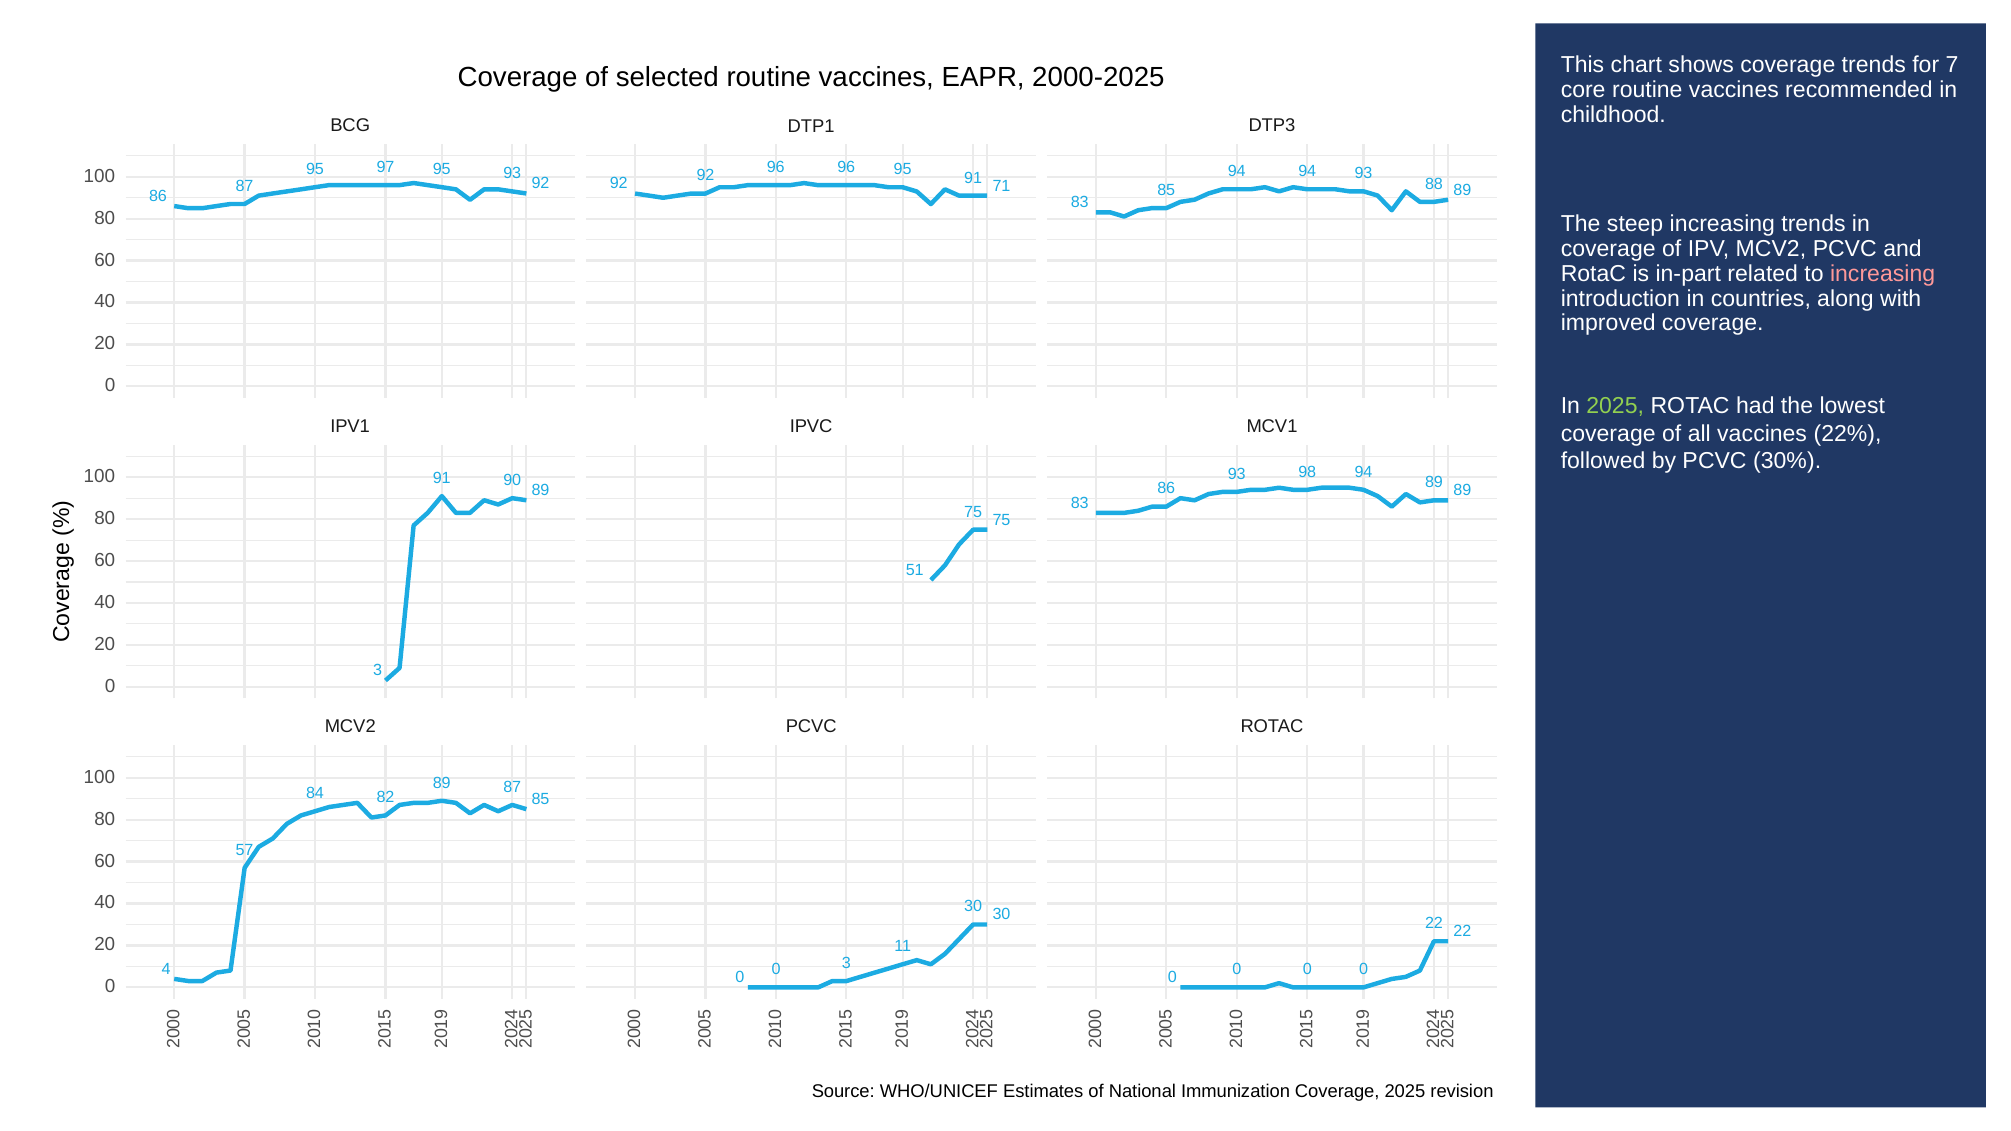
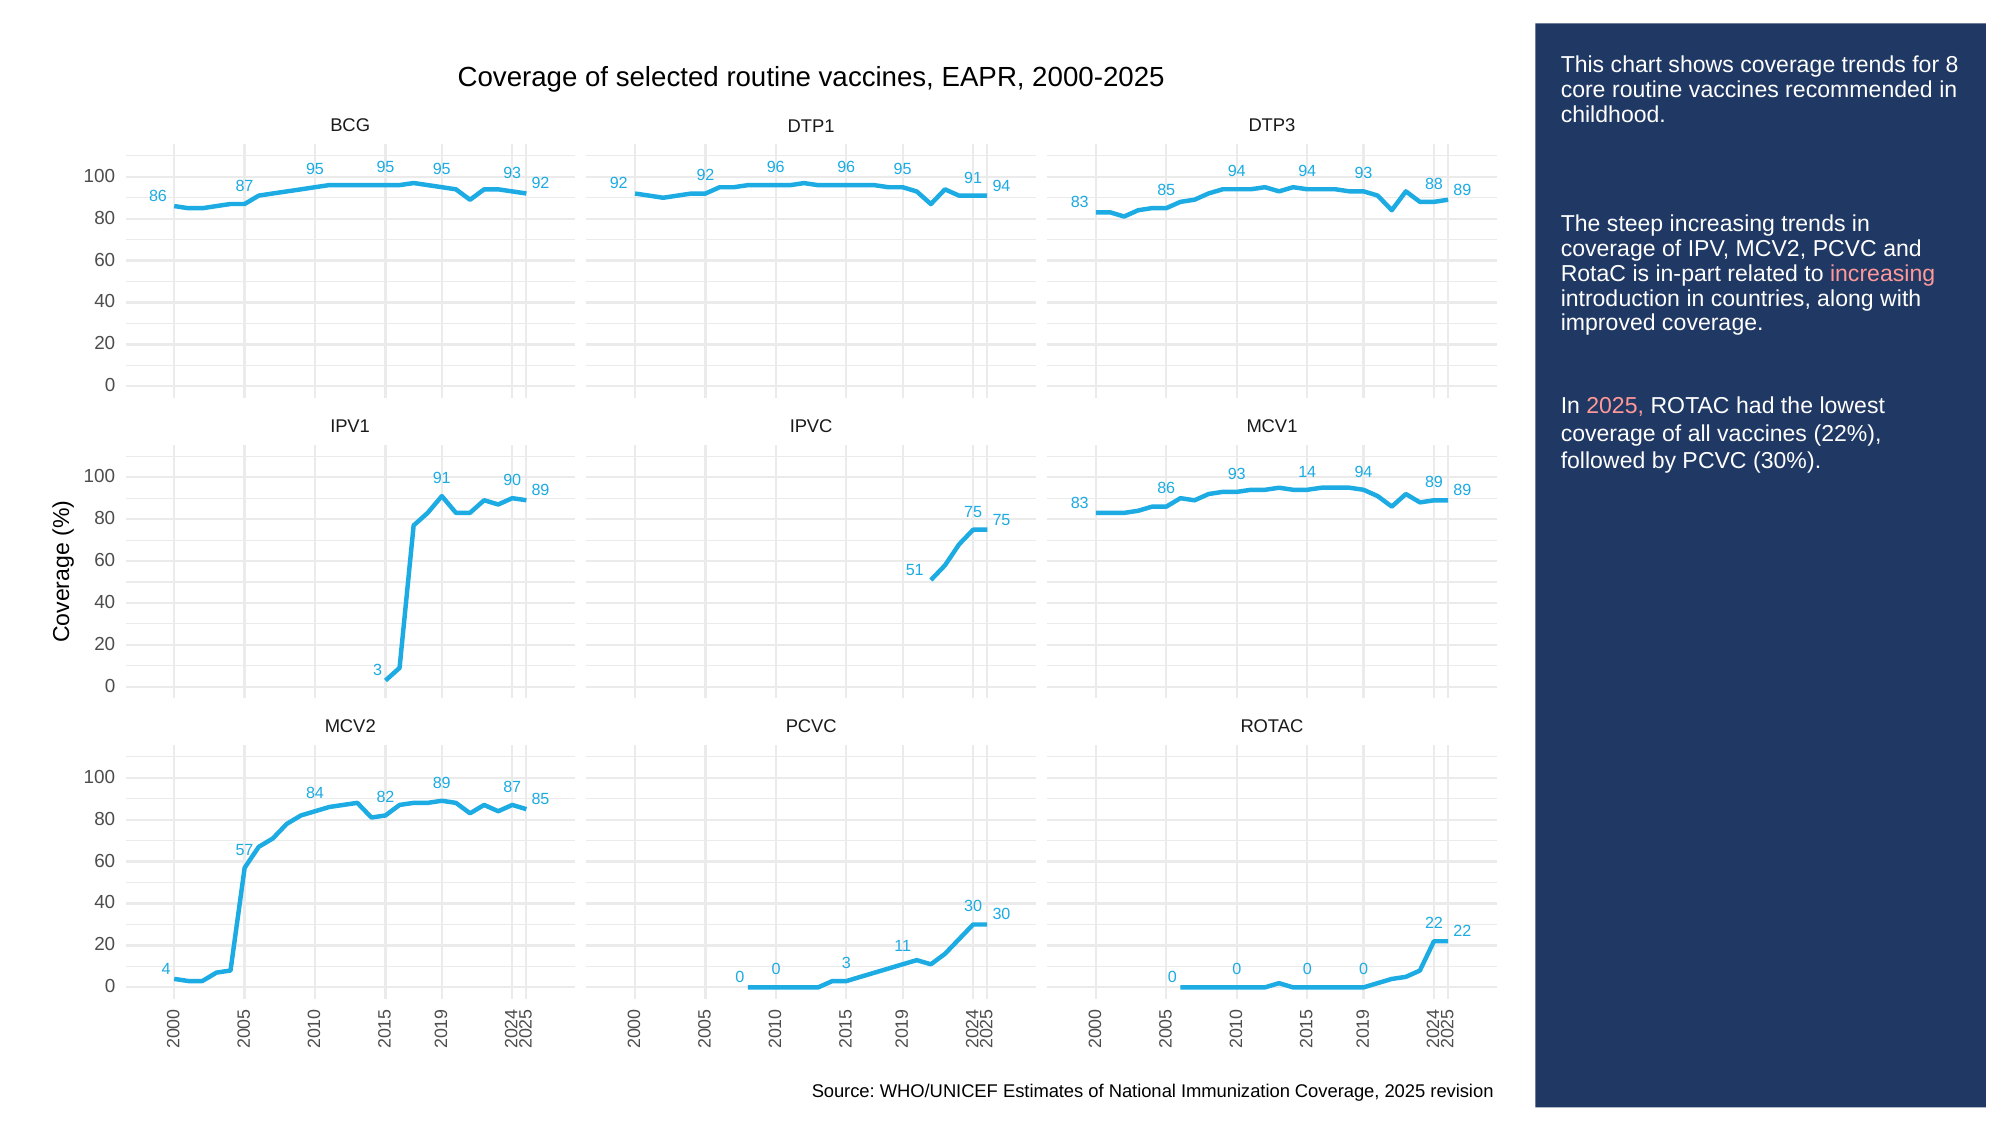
7: 7 -> 8
97 at (385, 167): 97 -> 95
92 71: 71 -> 94
2025 at (1615, 406) colour: light green -> pink
98: 98 -> 14
